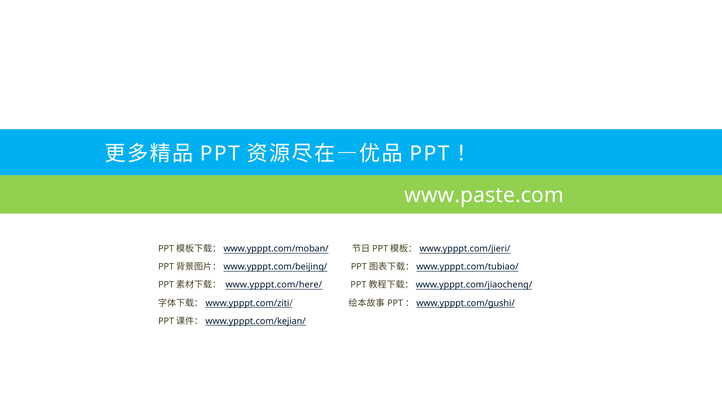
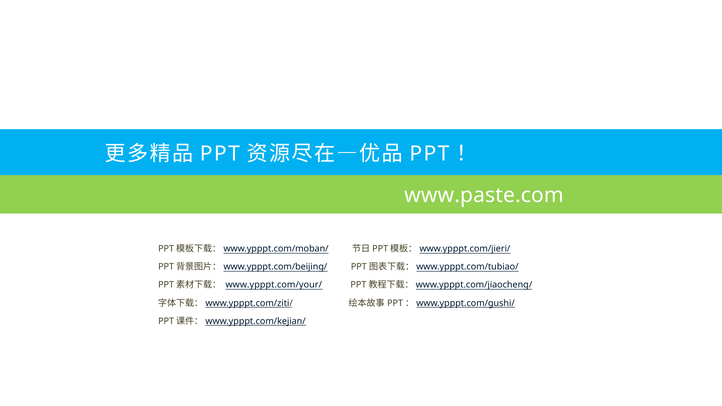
www.ypppt.com/here/: www.ypppt.com/here/ -> www.ypppt.com/your/
